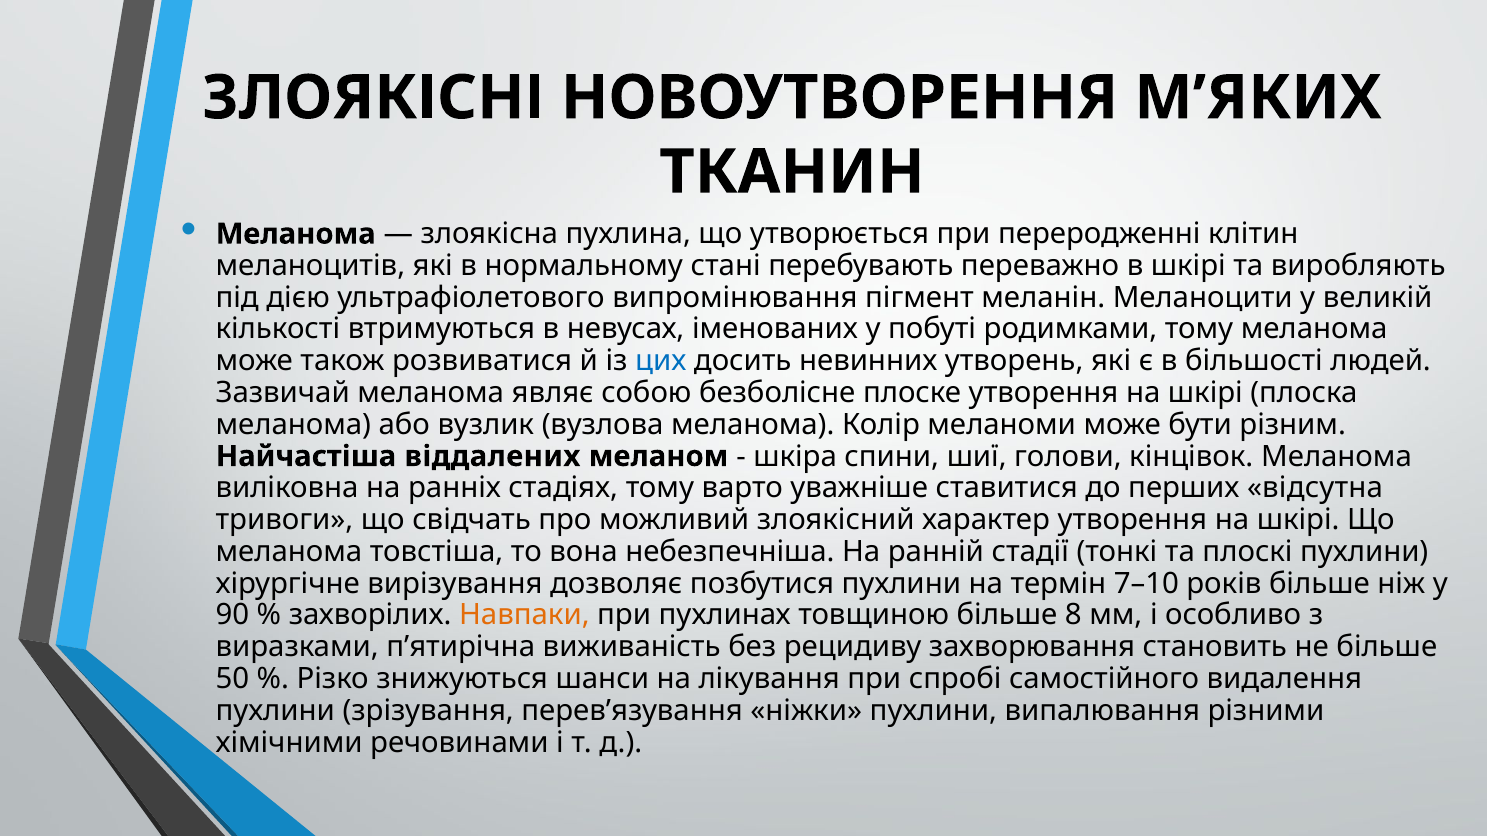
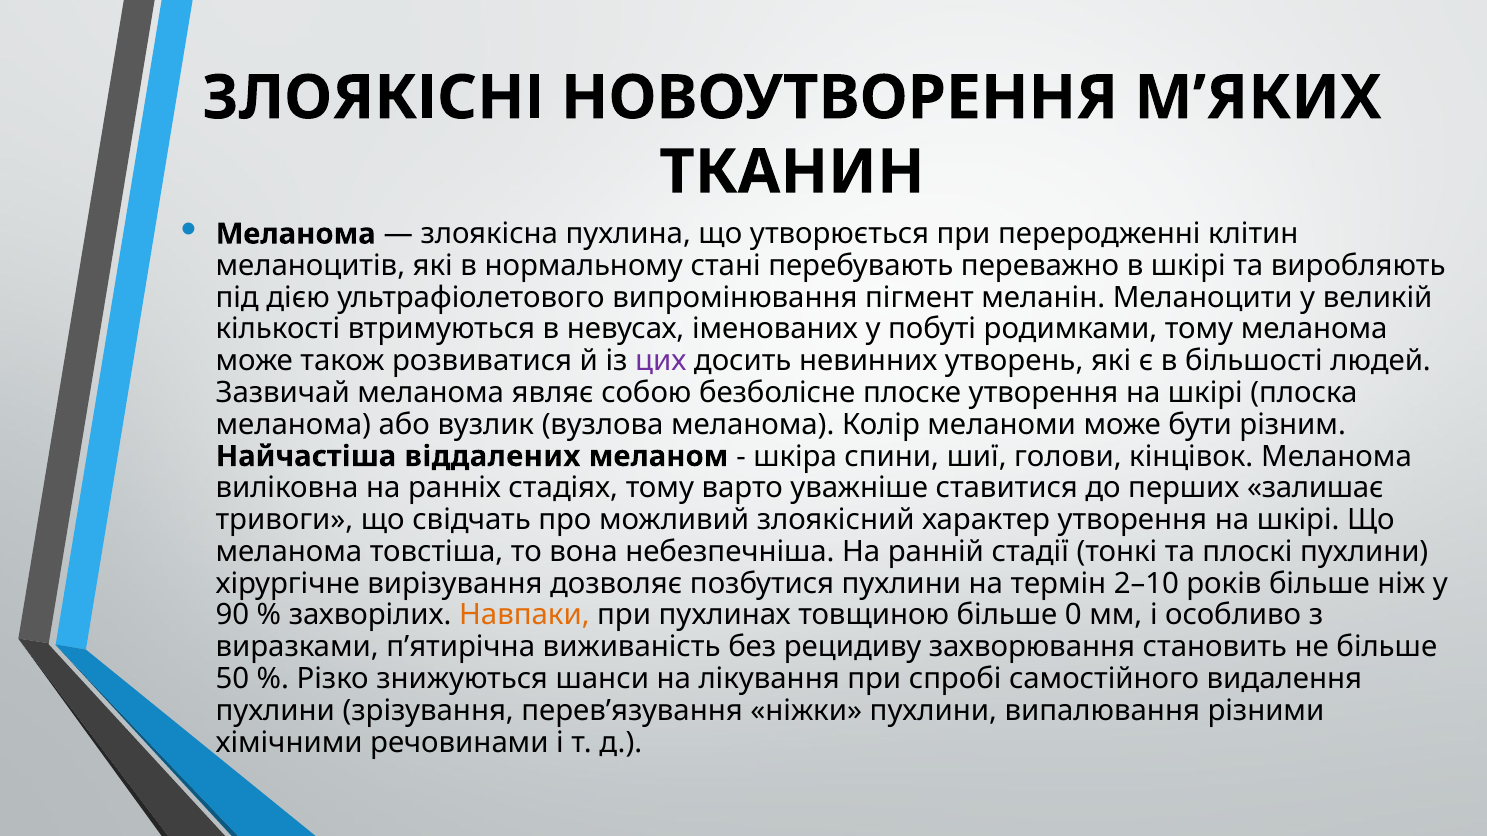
цих colour: blue -> purple
відсутна: відсутна -> залишає
7–10: 7–10 -> 2–10
8: 8 -> 0
